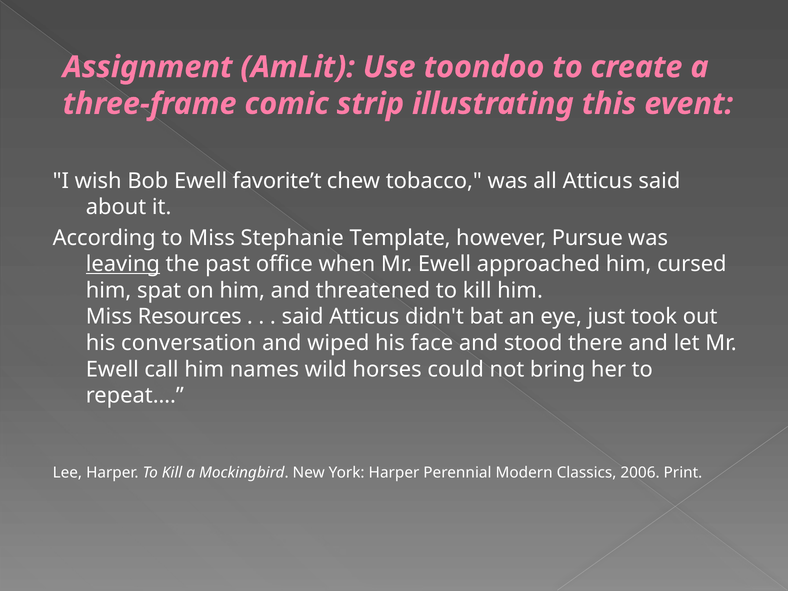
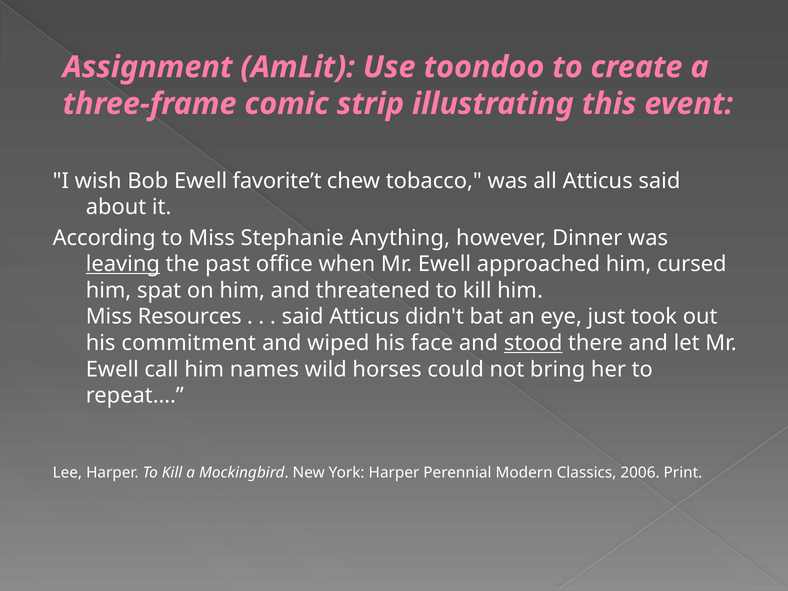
Template: Template -> Anything
Pursue: Pursue -> Dinner
conversation: conversation -> commitment
stood underline: none -> present
